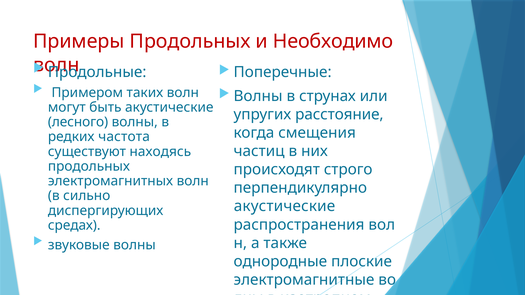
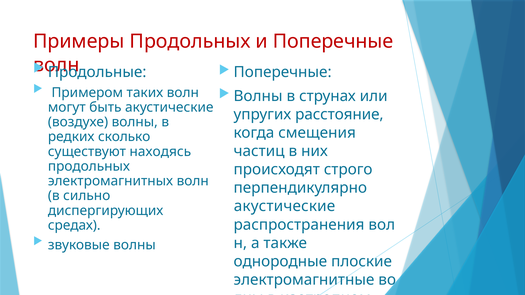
и Необходимо: Необходимо -> Поперечные
лесного: лесного -> воздухе
частота: частота -> сколько
